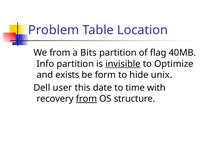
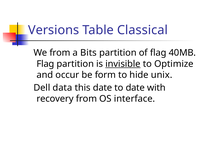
Problem: Problem -> Versions
Location: Location -> Classical
Info at (45, 64): Info -> Flag
exists: exists -> occur
user: user -> data
to time: time -> date
from at (86, 99) underline: present -> none
structure: structure -> interface
